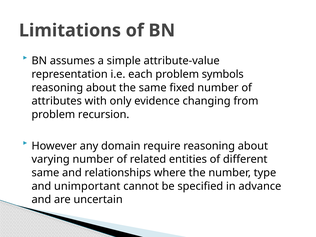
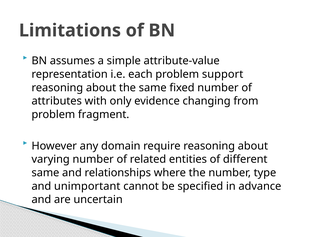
symbols: symbols -> support
recursion: recursion -> fragment
